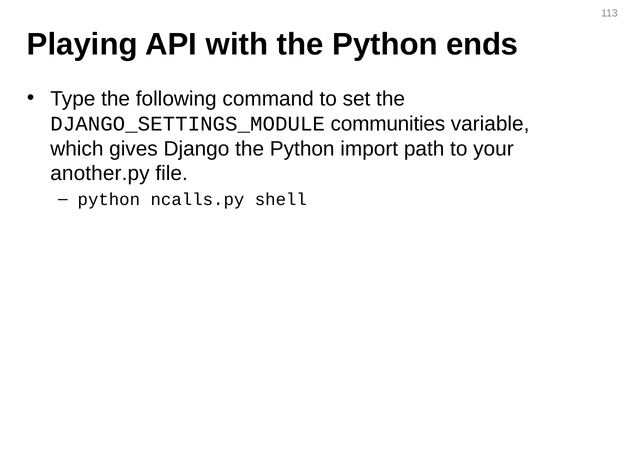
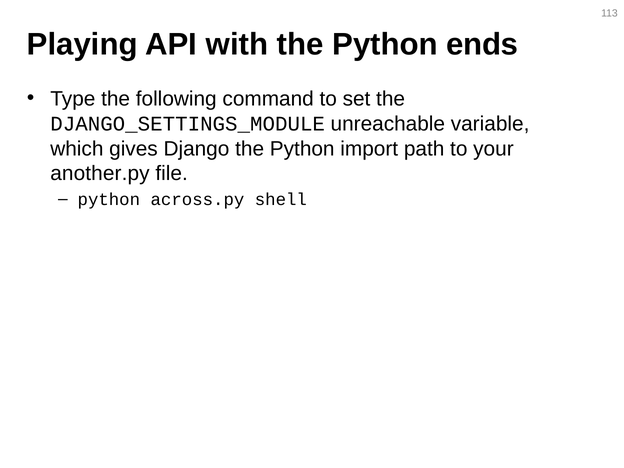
communities: communities -> unreachable
ncalls.py: ncalls.py -> across.py
